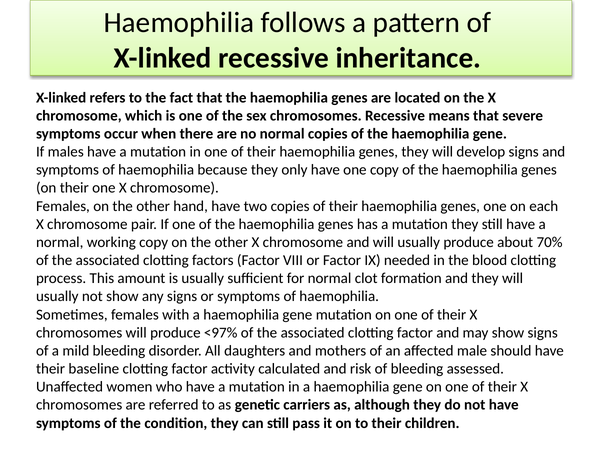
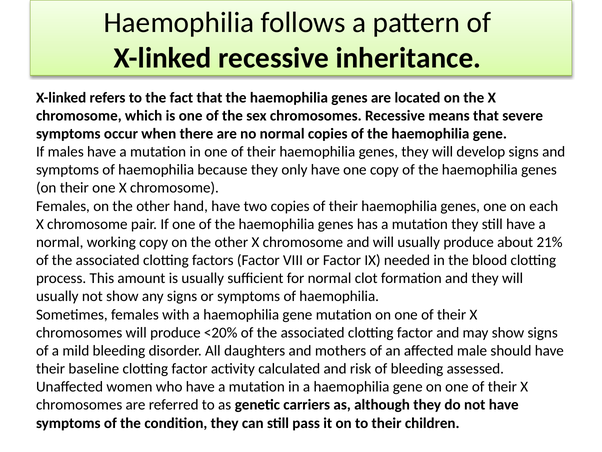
70%: 70% -> 21%
<97%: <97% -> <20%
